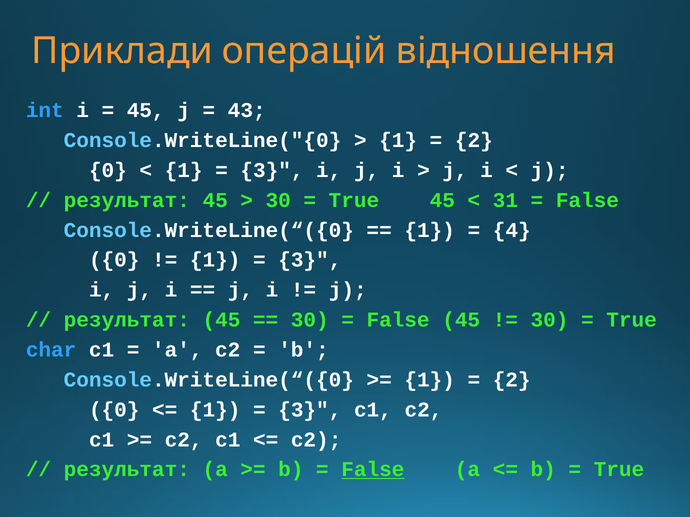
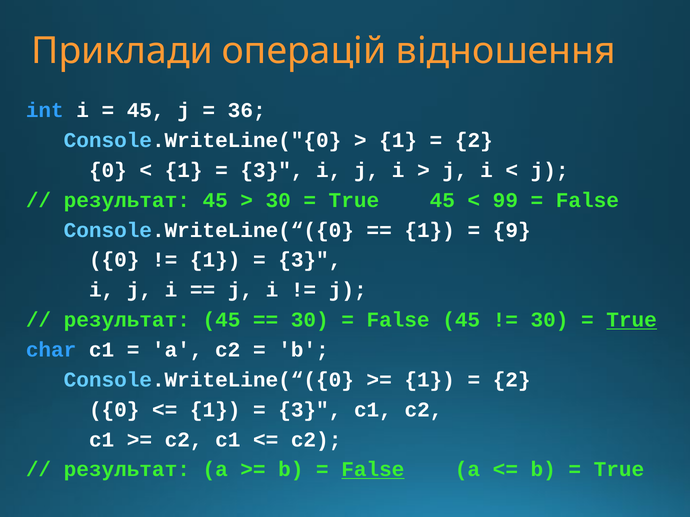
43: 43 -> 36
31: 31 -> 99
4: 4 -> 9
True at (632, 320) underline: none -> present
